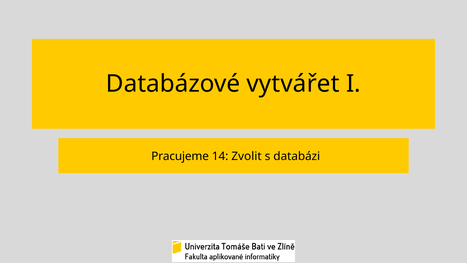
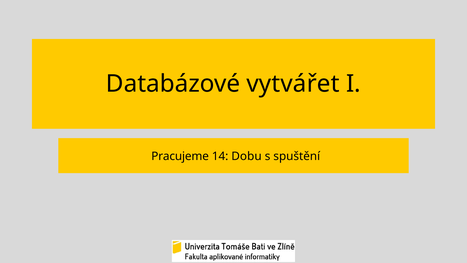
Zvolit: Zvolit -> Dobu
databázi: databázi -> spuštění
